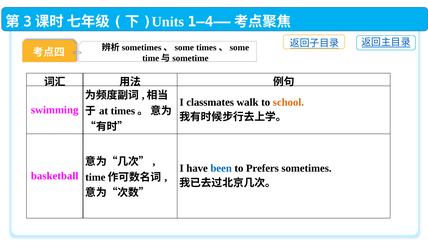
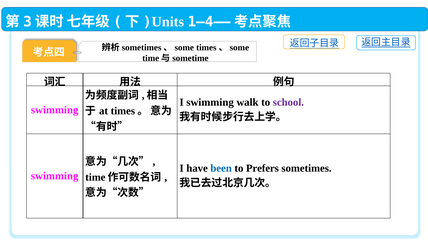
I classmates: classmates -> swimming
school colour: orange -> purple
basketball at (55, 176): basketball -> swimming
